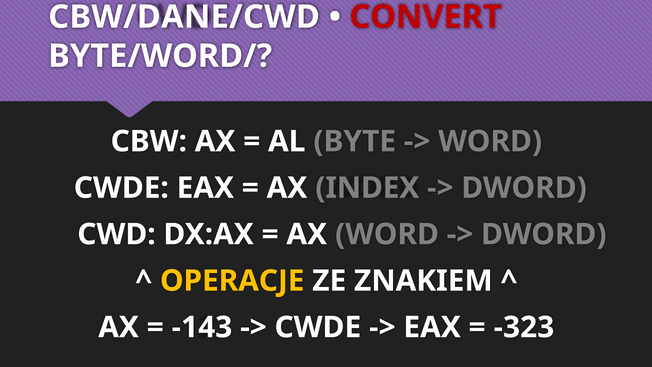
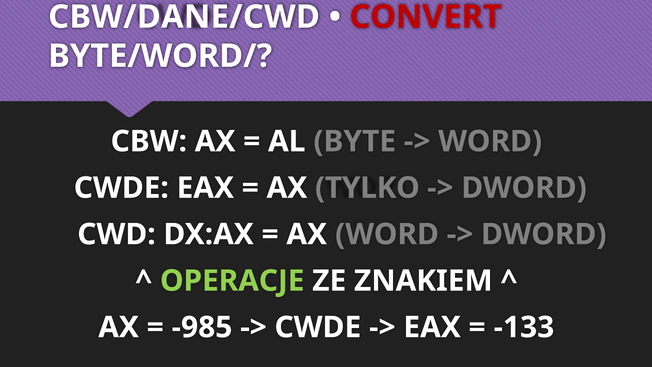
INDEX: INDEX -> TYLKO
OPERACJE colour: yellow -> light green
-143: -143 -> -985
-323: -323 -> -133
